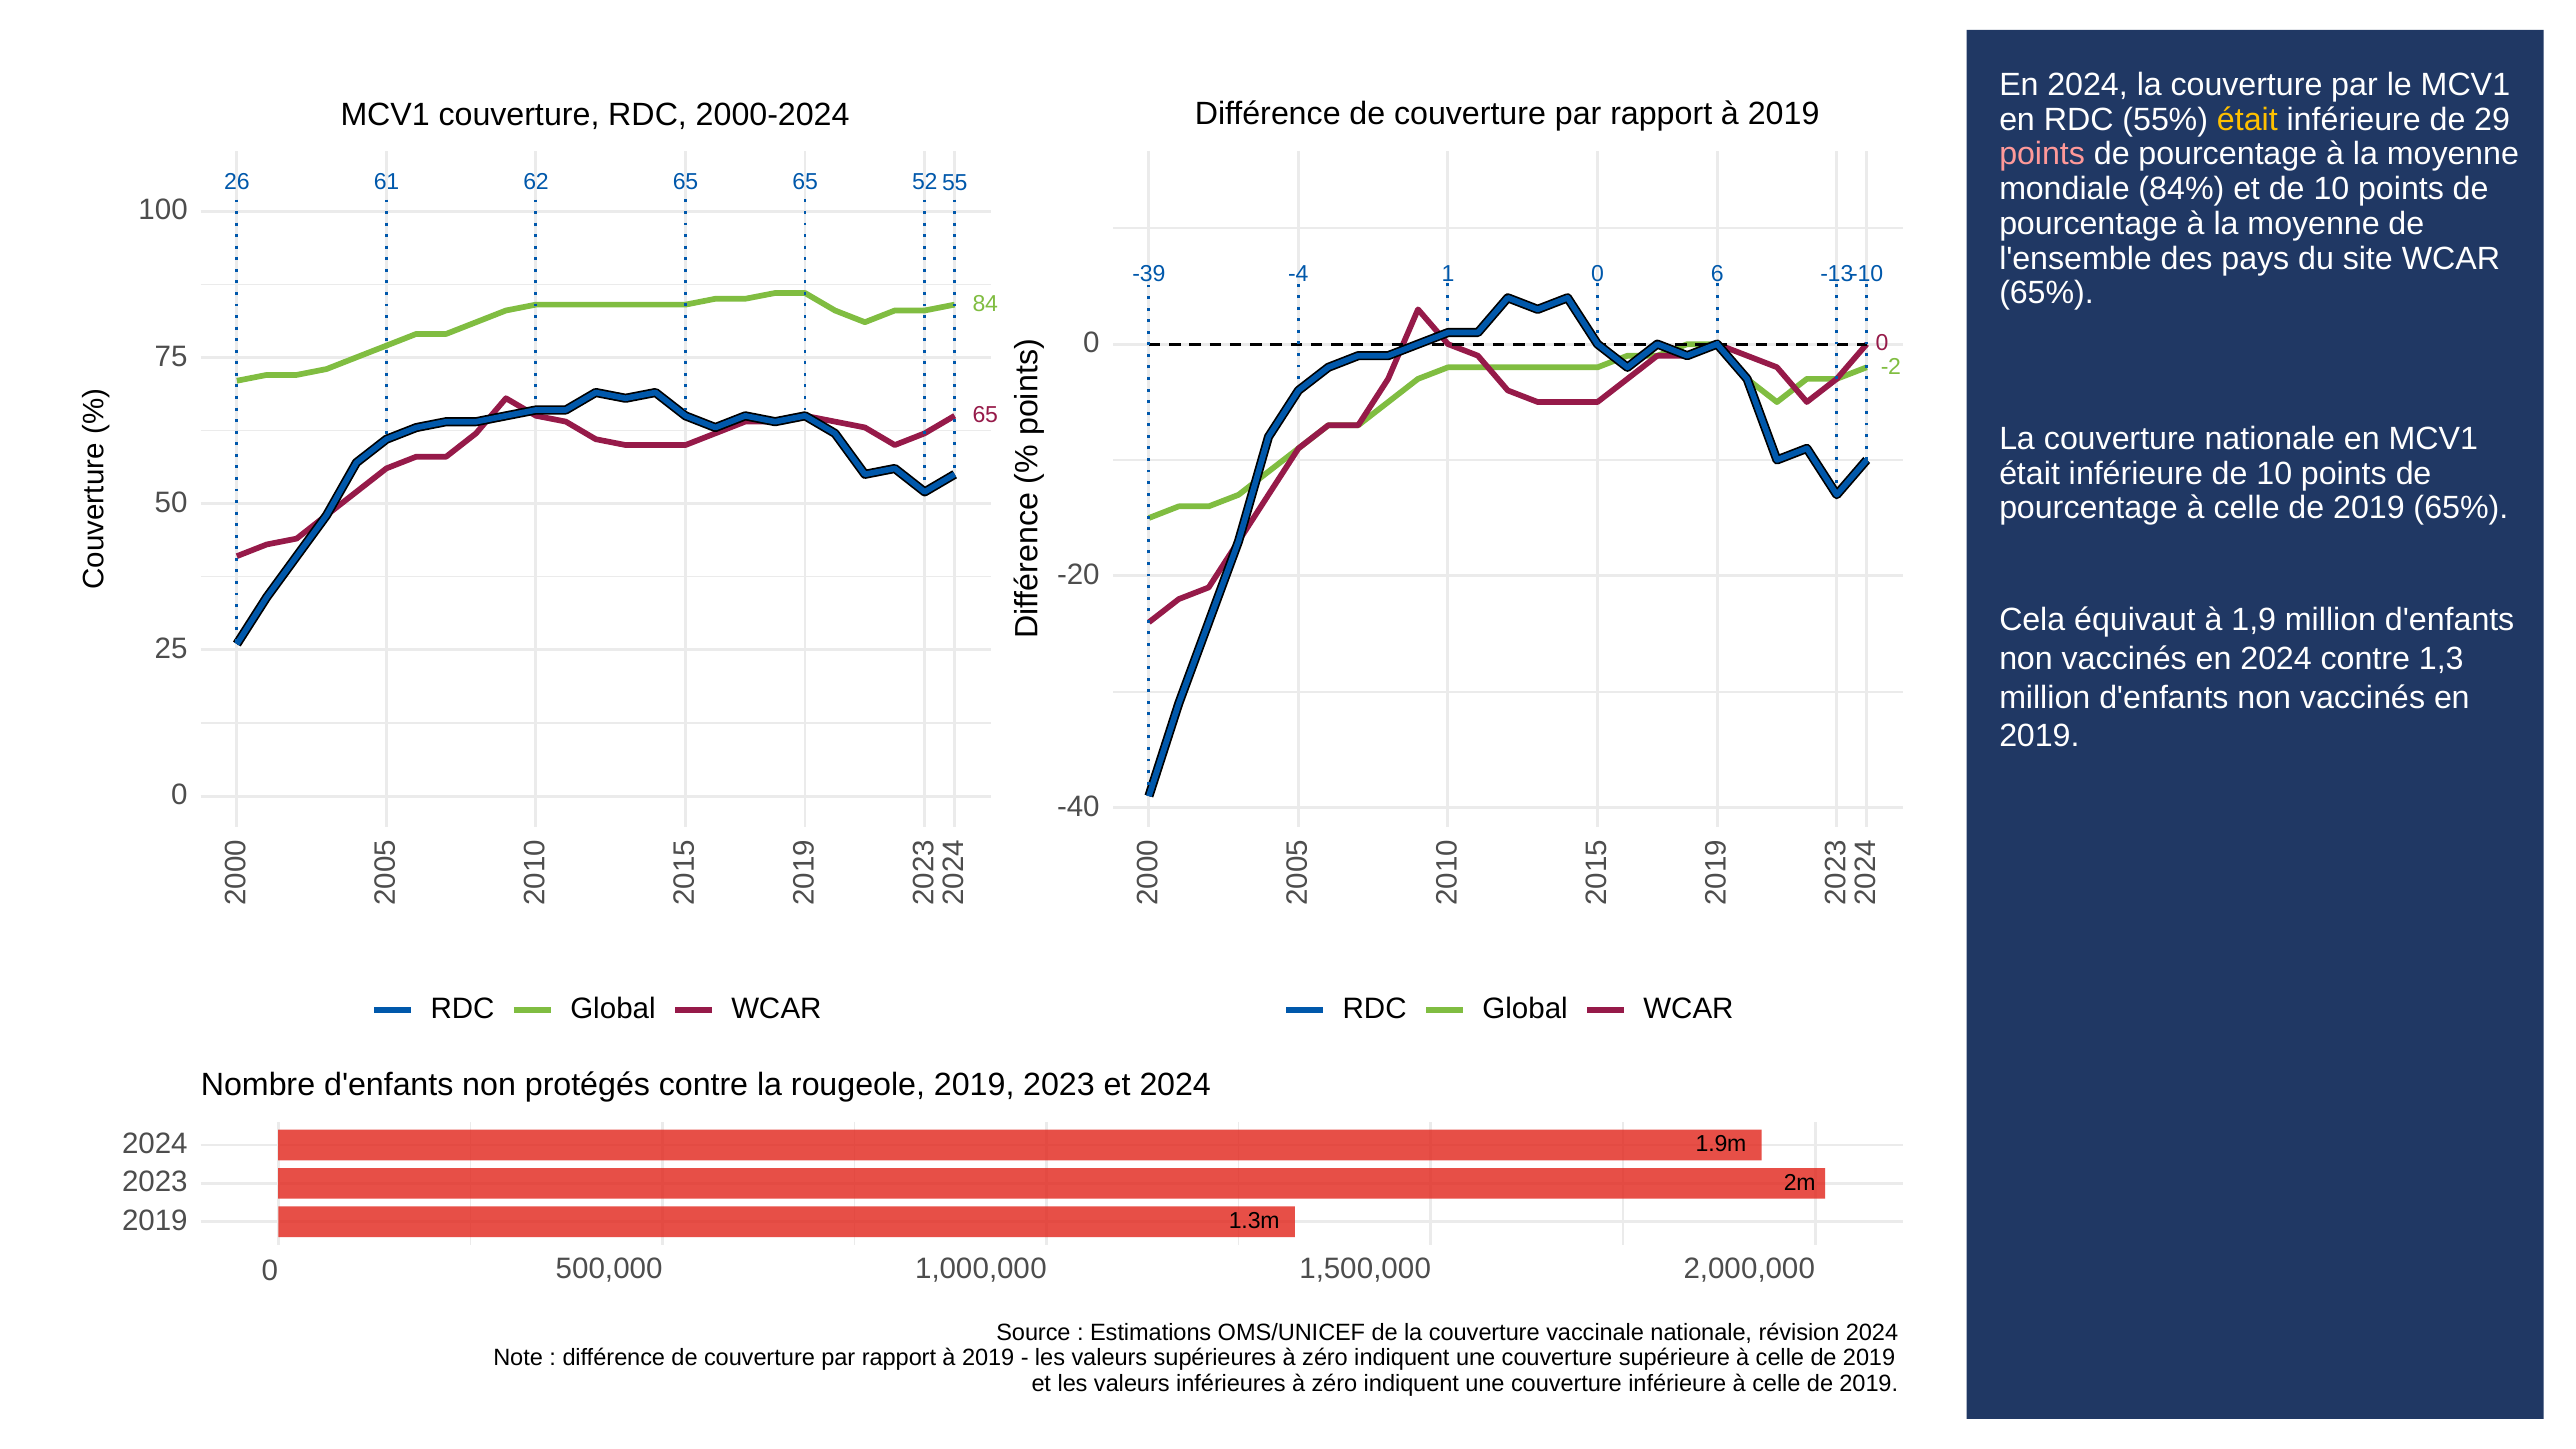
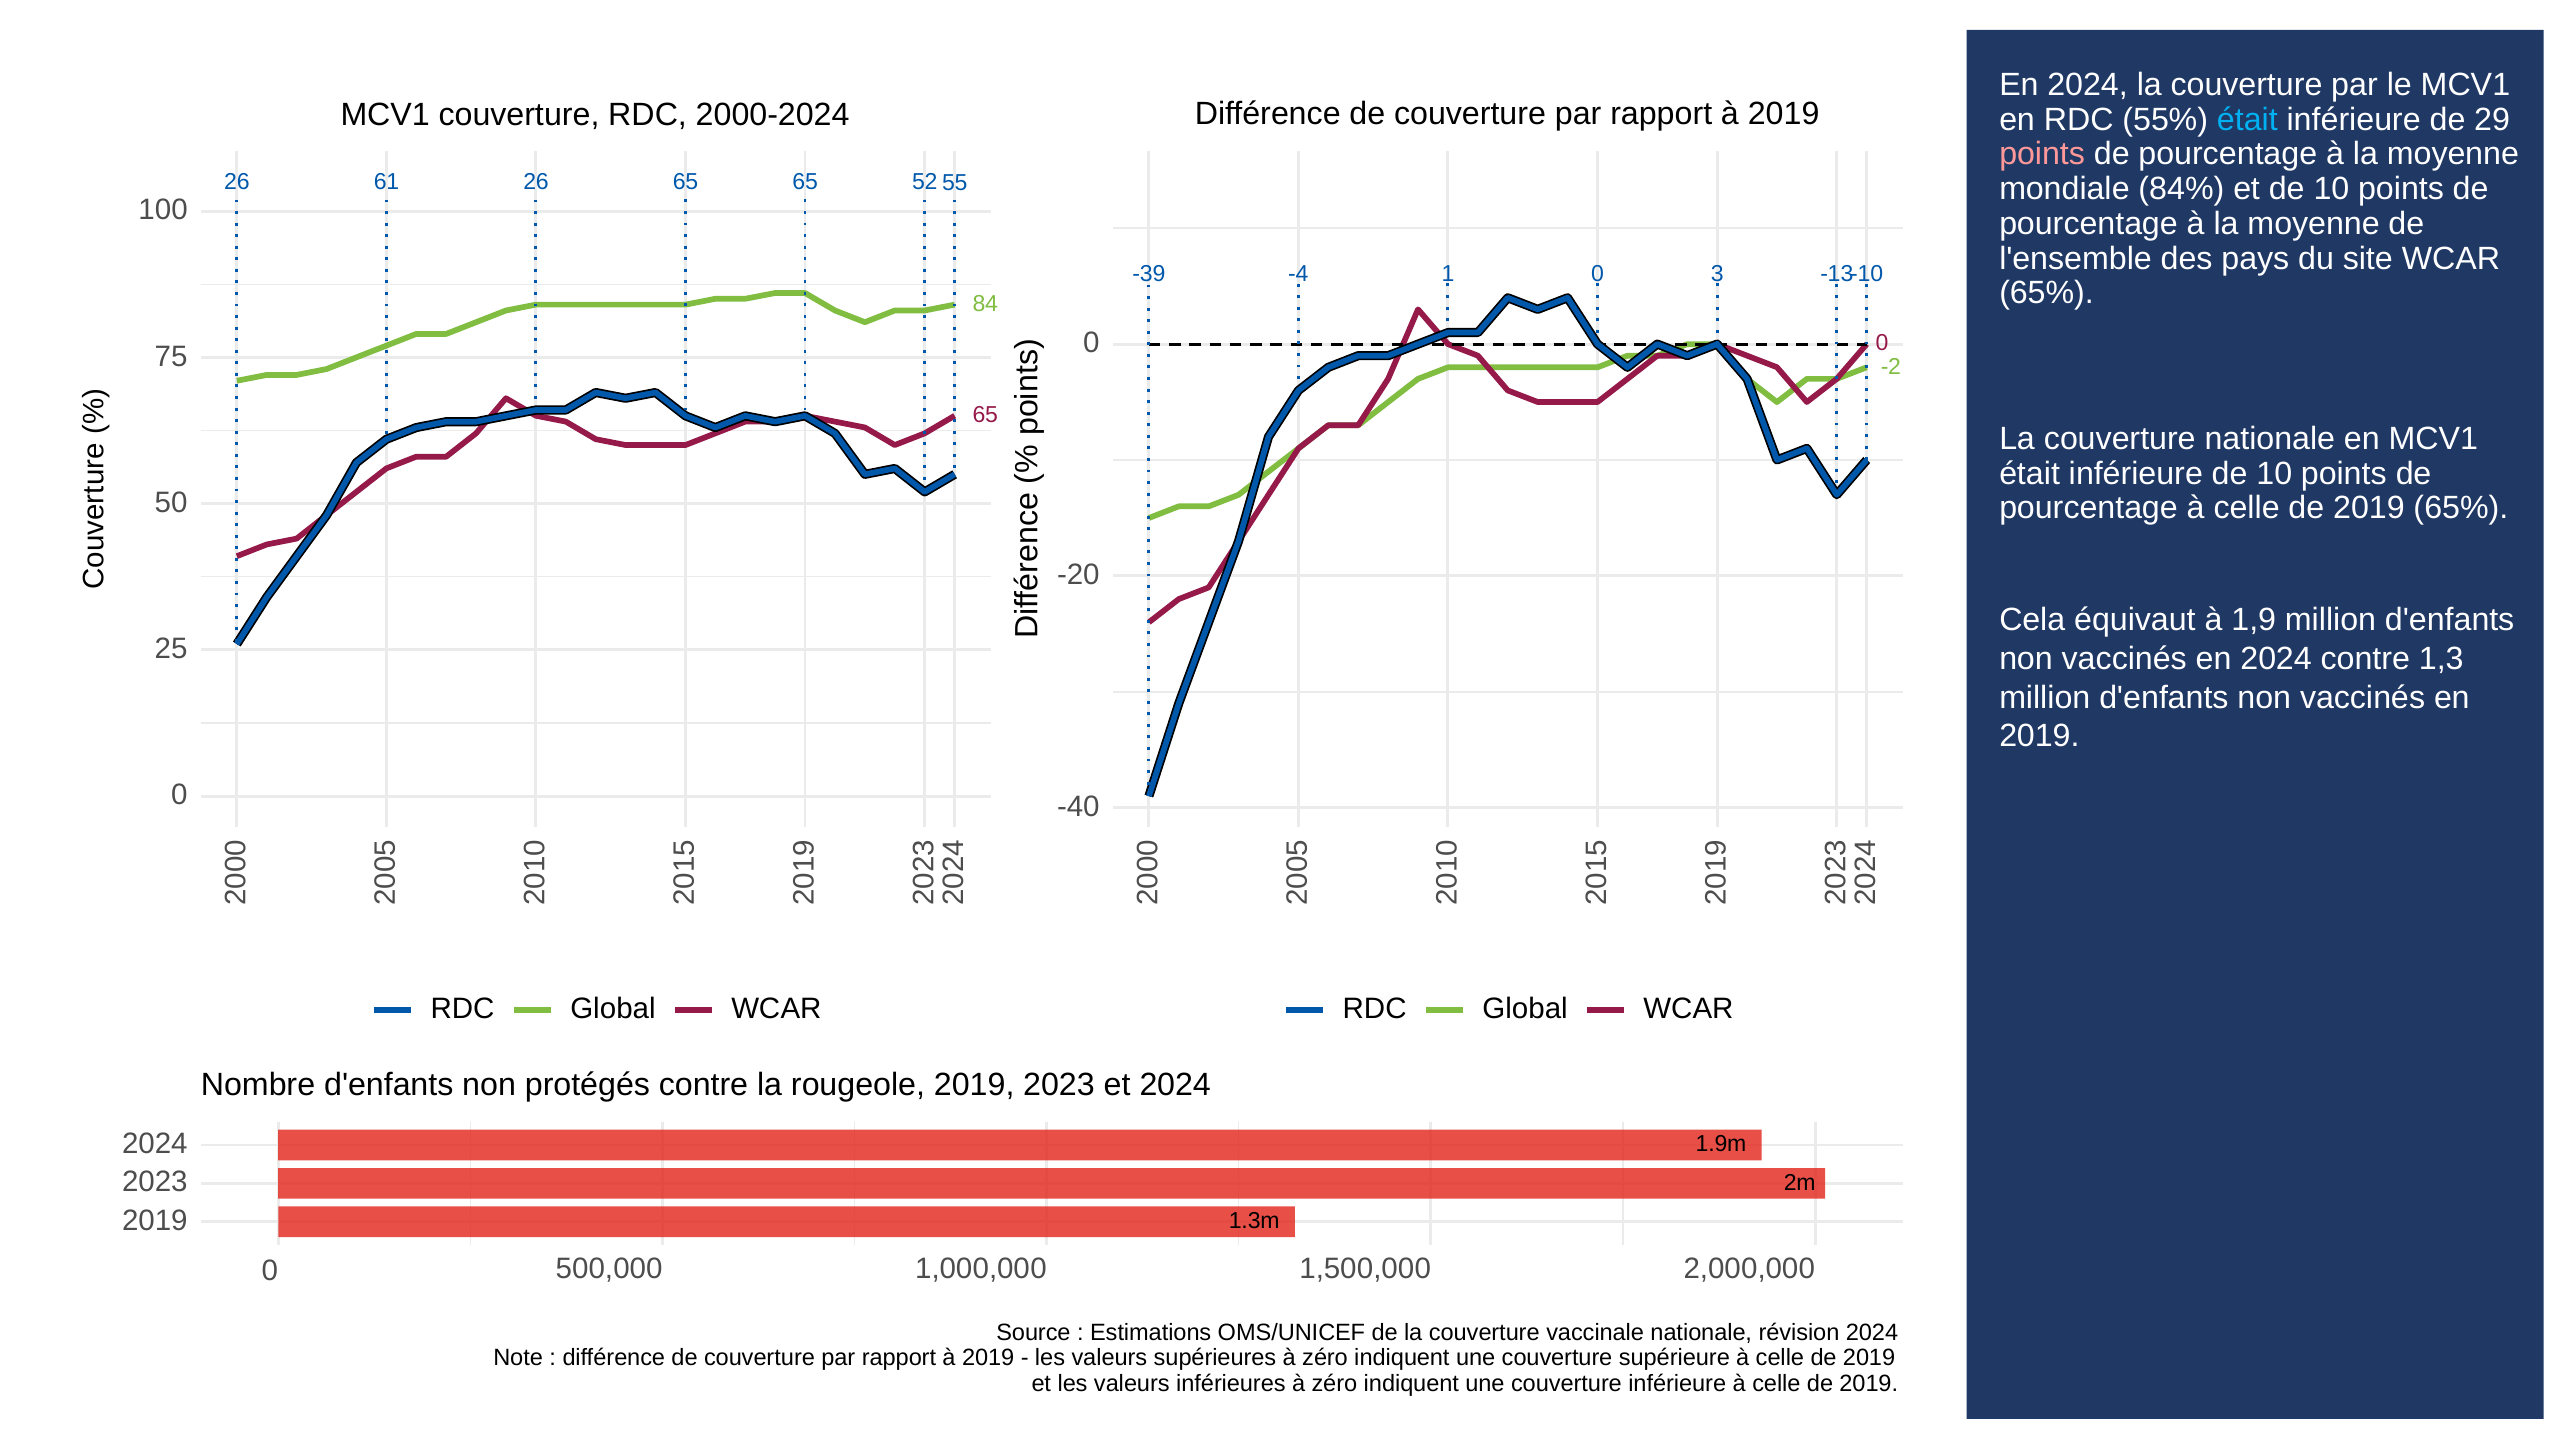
était at (2247, 119) colour: yellow -> light blue
61 62: 62 -> 26
0 6: 6 -> 3
